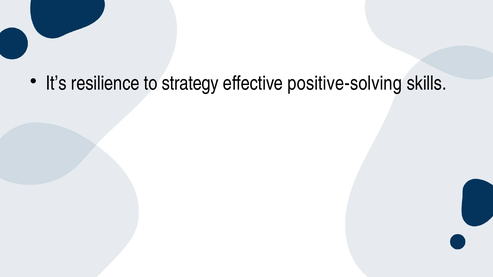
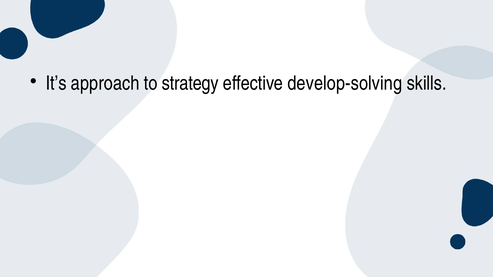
resilience: resilience -> approach
positive-solving: positive-solving -> develop-solving
